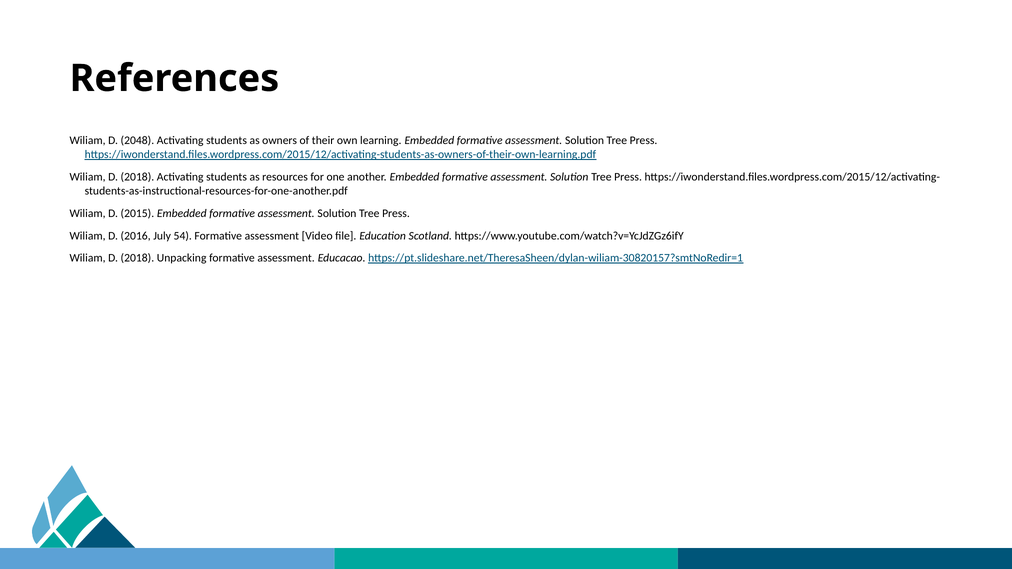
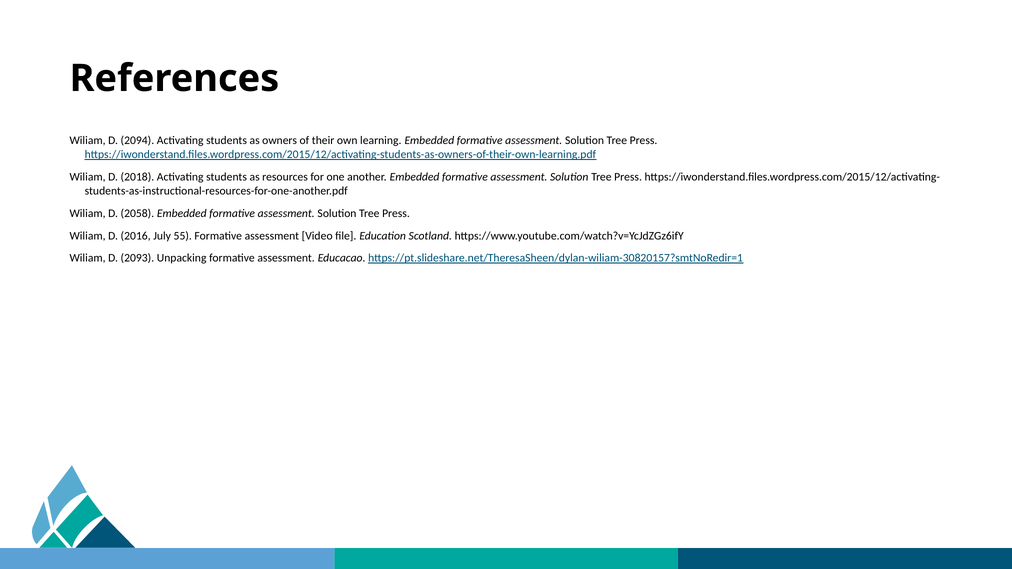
2048: 2048 -> 2094
2015: 2015 -> 2058
54: 54 -> 55
2018 at (137, 258): 2018 -> 2093
